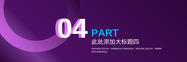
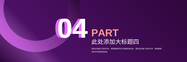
PART colour: light blue -> pink
